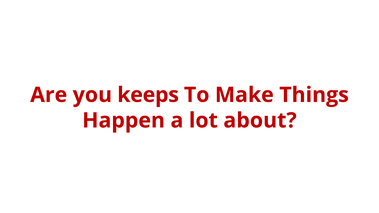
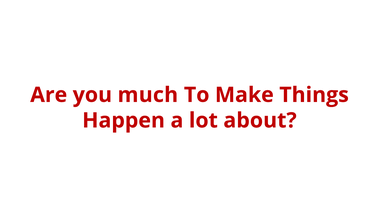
keeps: keeps -> much
